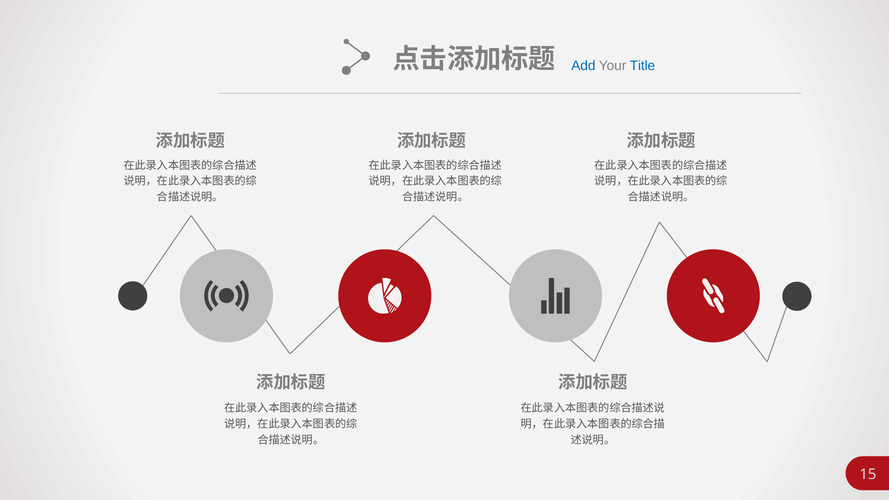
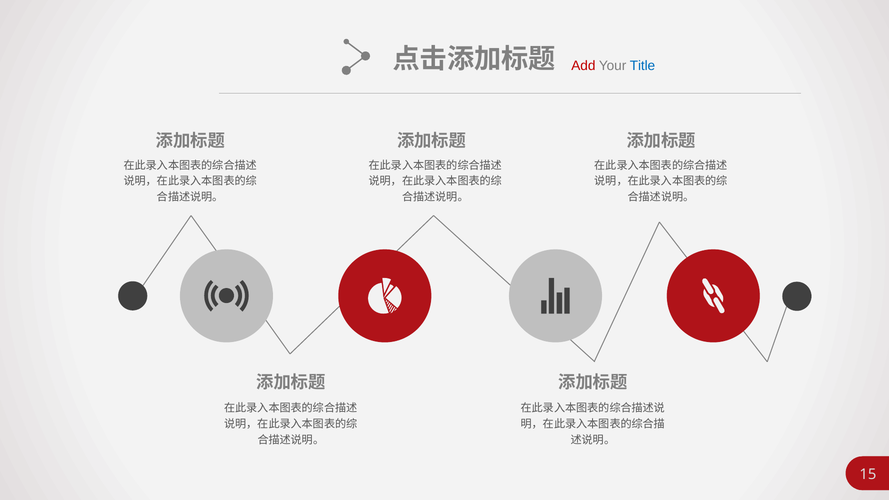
Add colour: blue -> red
